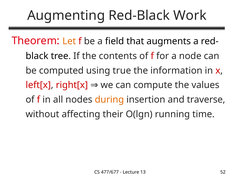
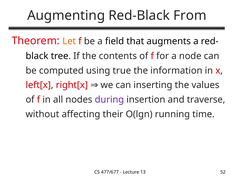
Work: Work -> From
compute: compute -> inserting
during colour: orange -> purple
